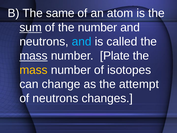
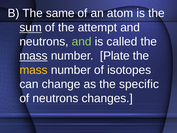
the number: number -> attempt
and at (82, 42) colour: light blue -> light green
attempt: attempt -> specific
